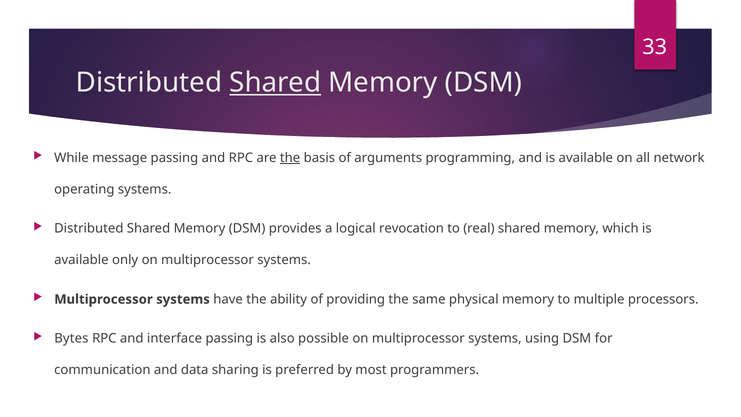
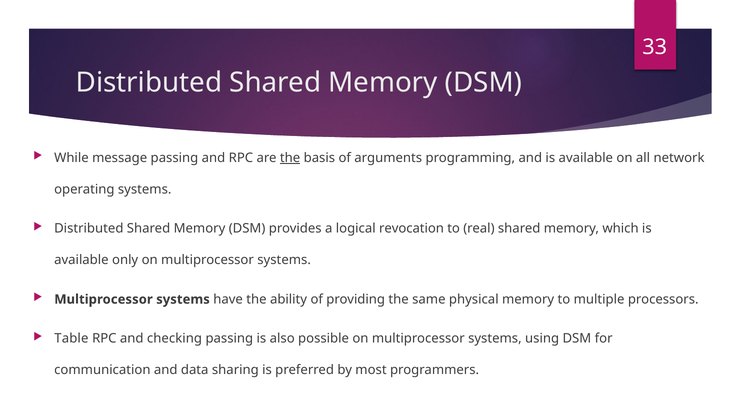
Shared at (275, 83) underline: present -> none
Bytes: Bytes -> Table
interface: interface -> checking
